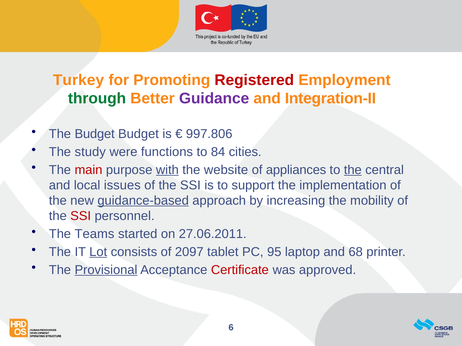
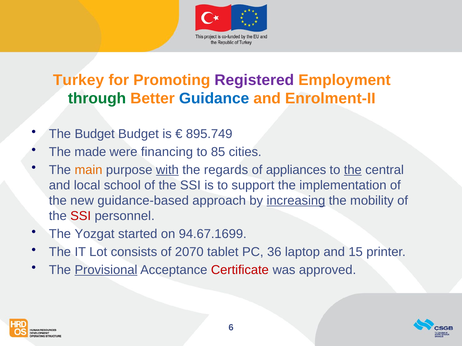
Registered colour: red -> purple
Guidance colour: purple -> blue
Integration-II: Integration-II -> Enrolment-II
997.806: 997.806 -> 895.749
study: study -> made
functions: functions -> financing
84: 84 -> 85
main colour: red -> orange
website: website -> regards
issues: issues -> school
guidance-based underline: present -> none
increasing underline: none -> present
Teams: Teams -> Yozgat
27.06.2011: 27.06.2011 -> 94.67.1699
Lot underline: present -> none
2097: 2097 -> 2070
95: 95 -> 36
68: 68 -> 15
